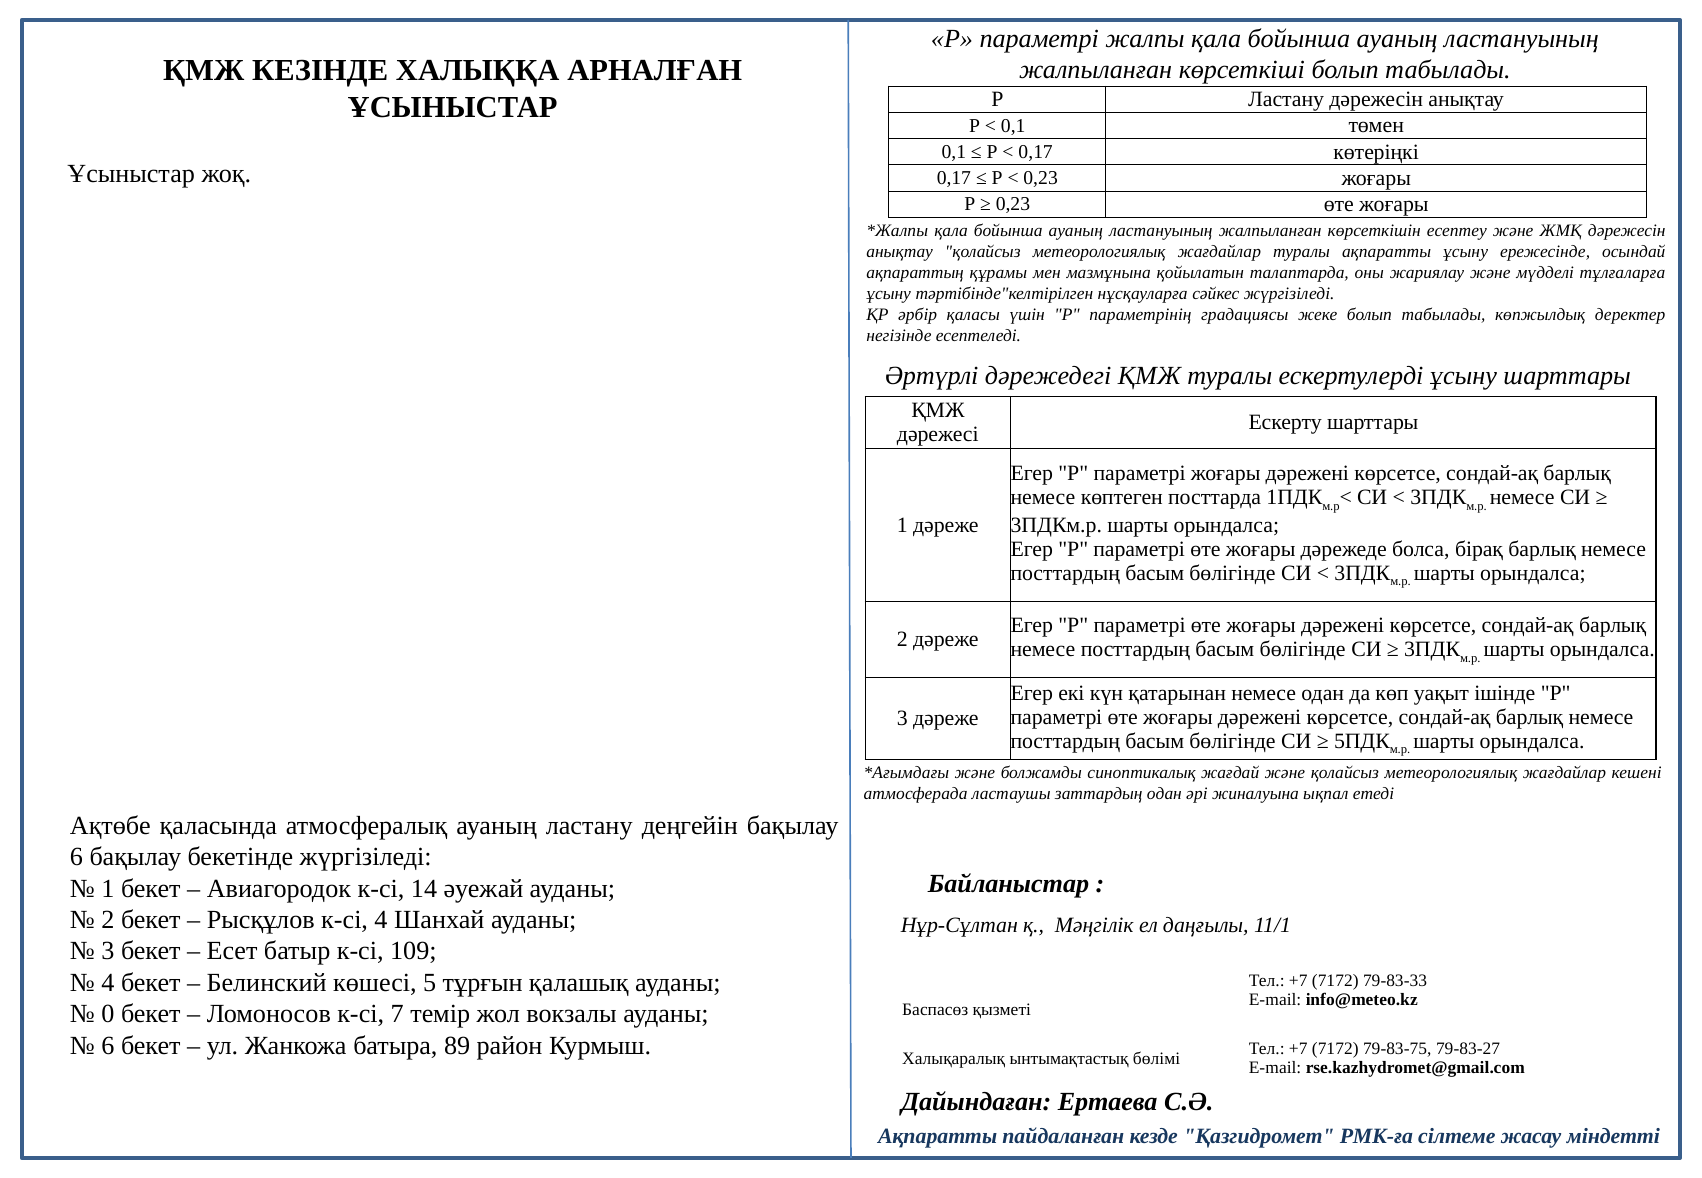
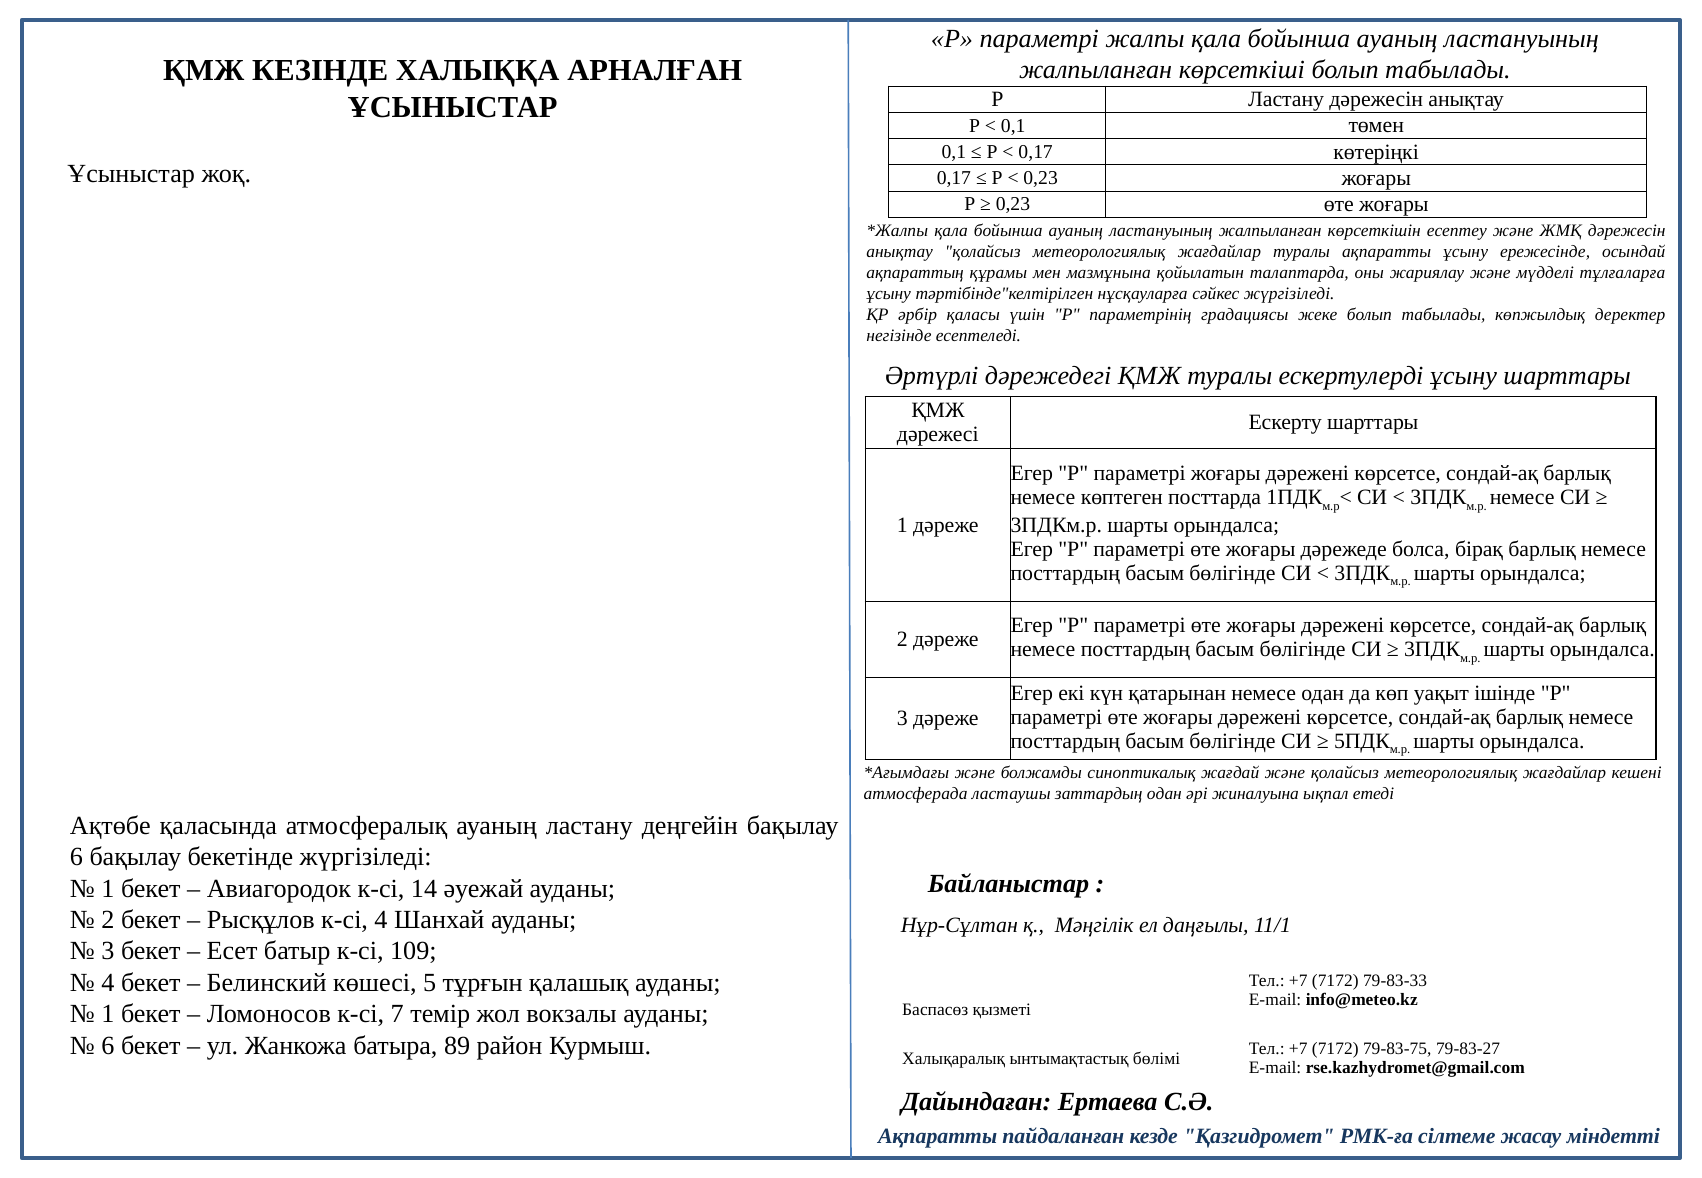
0 at (108, 1014): 0 -> 1
